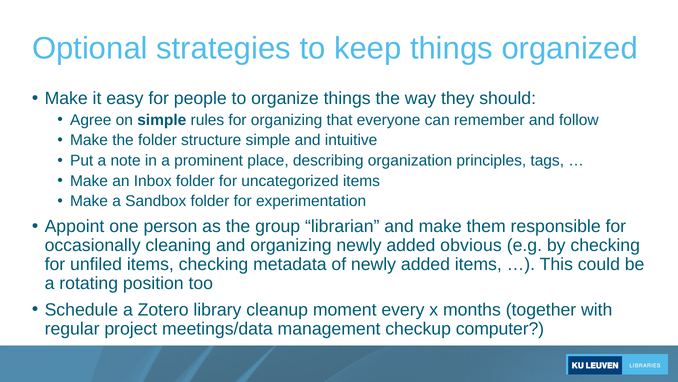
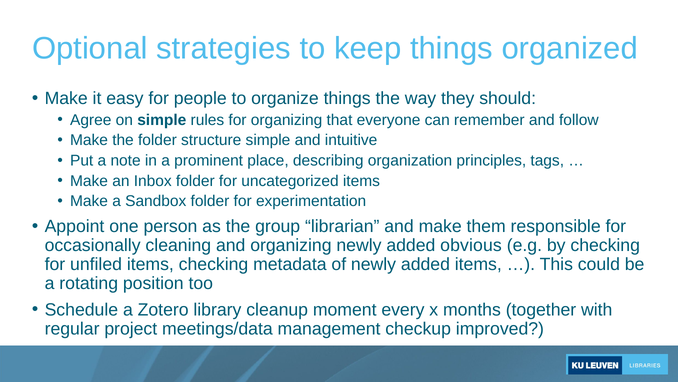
computer: computer -> improved
